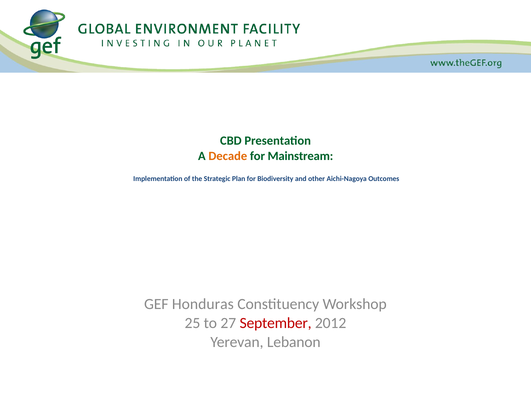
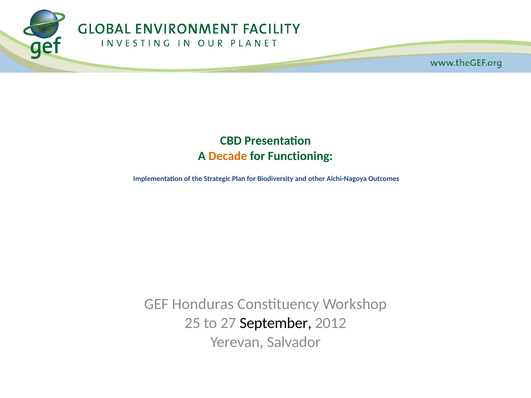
Mainstream: Mainstream -> Functioning
September colour: red -> black
Lebanon: Lebanon -> Salvador
